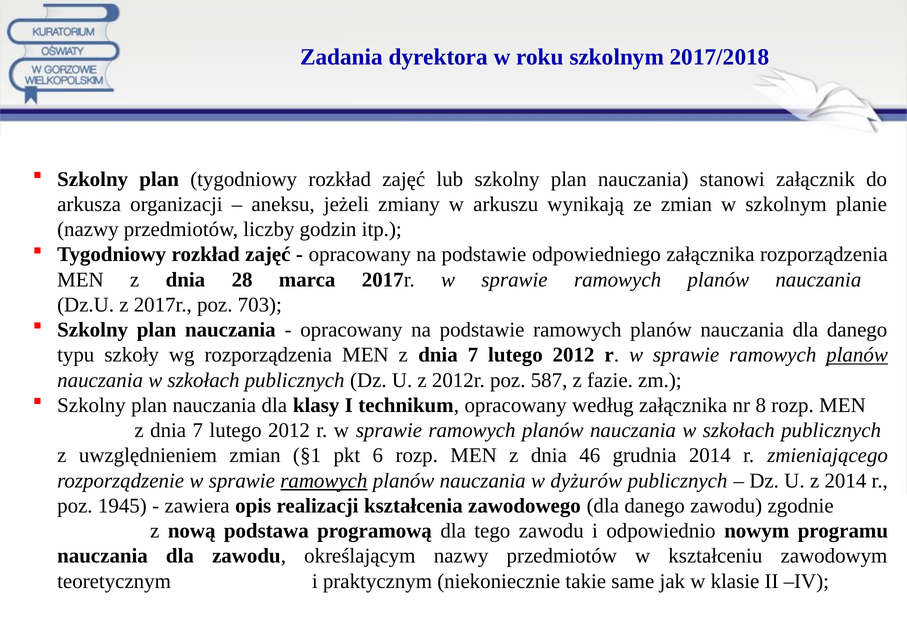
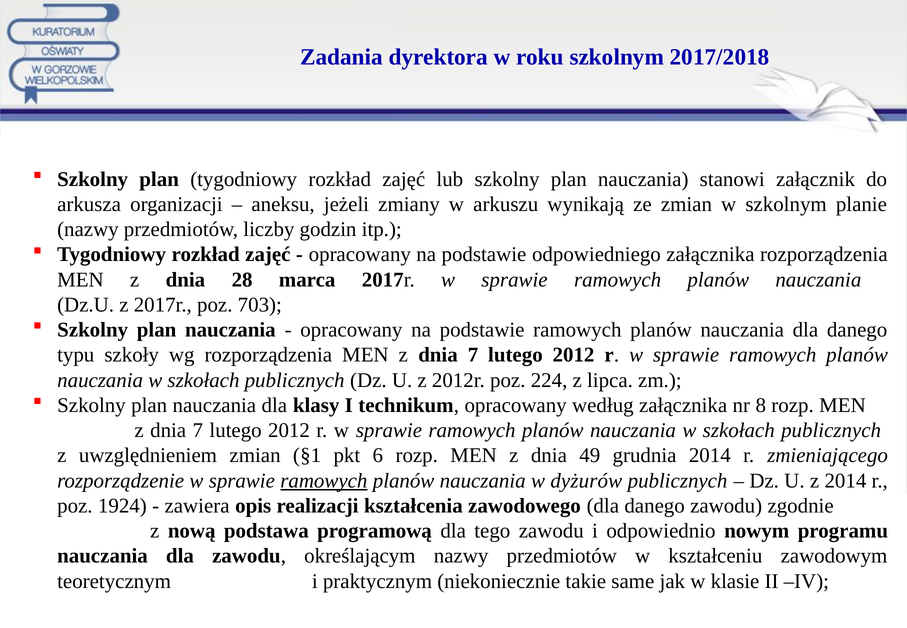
planów at (857, 355) underline: present -> none
587: 587 -> 224
fazie: fazie -> lipca
46: 46 -> 49
1945: 1945 -> 1924
